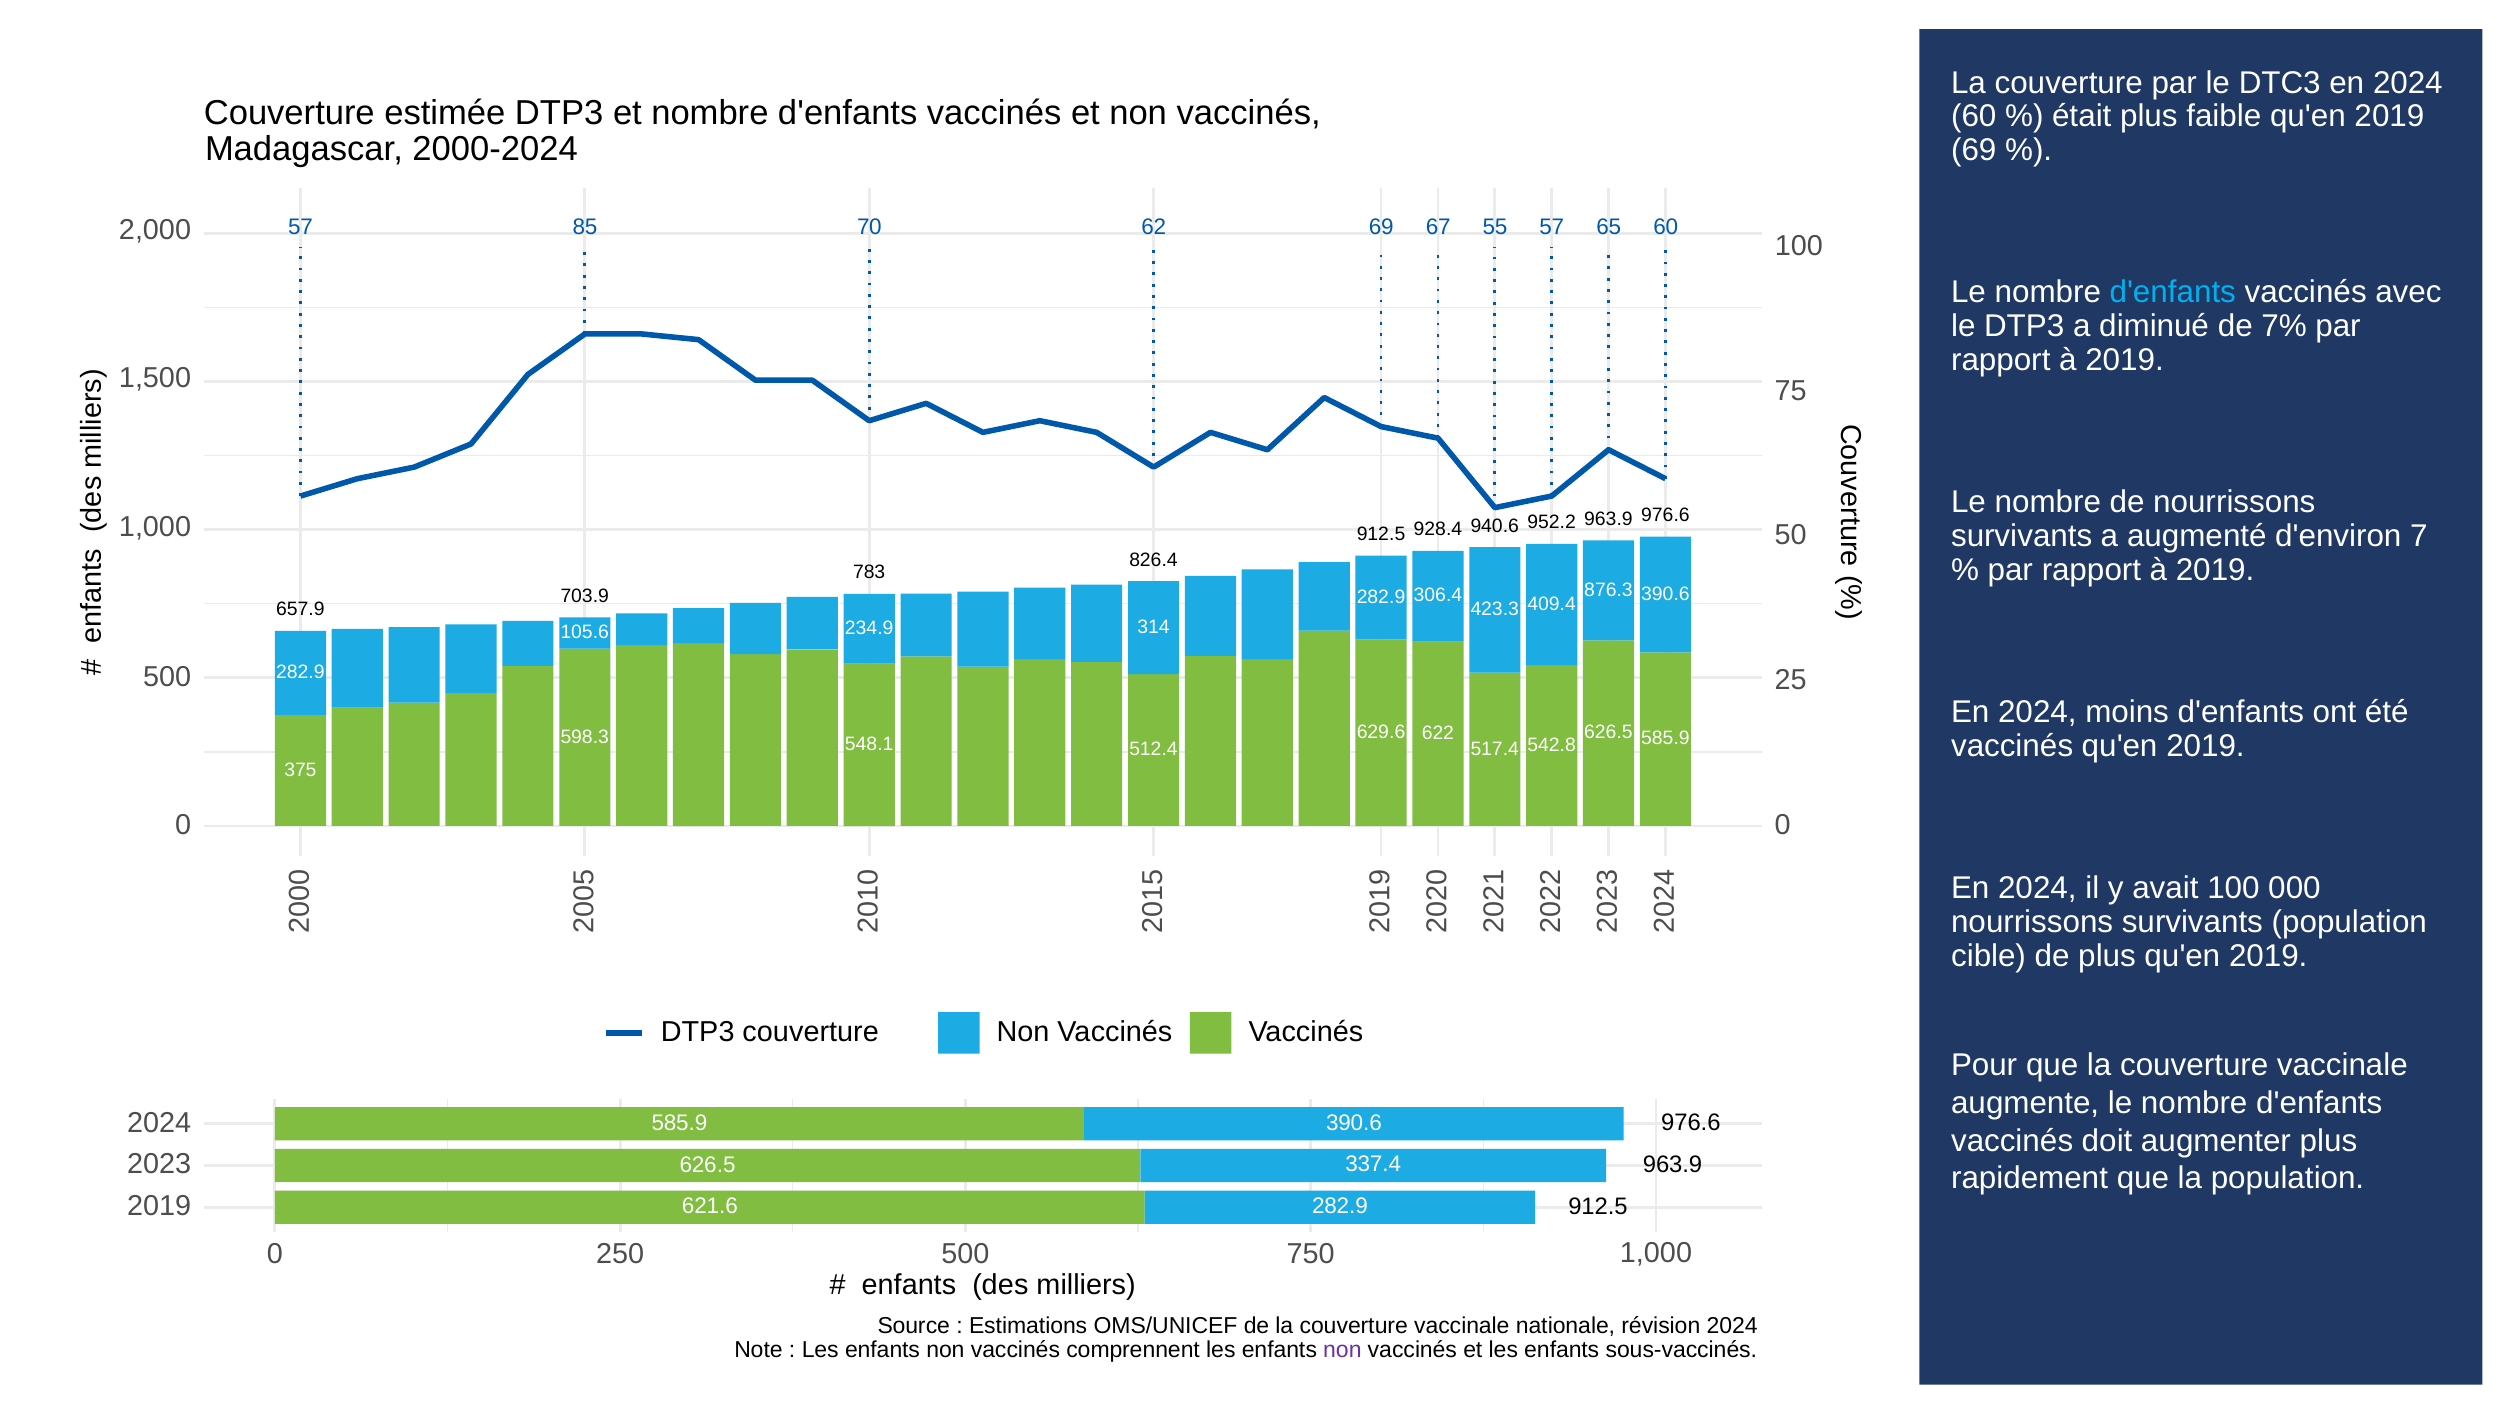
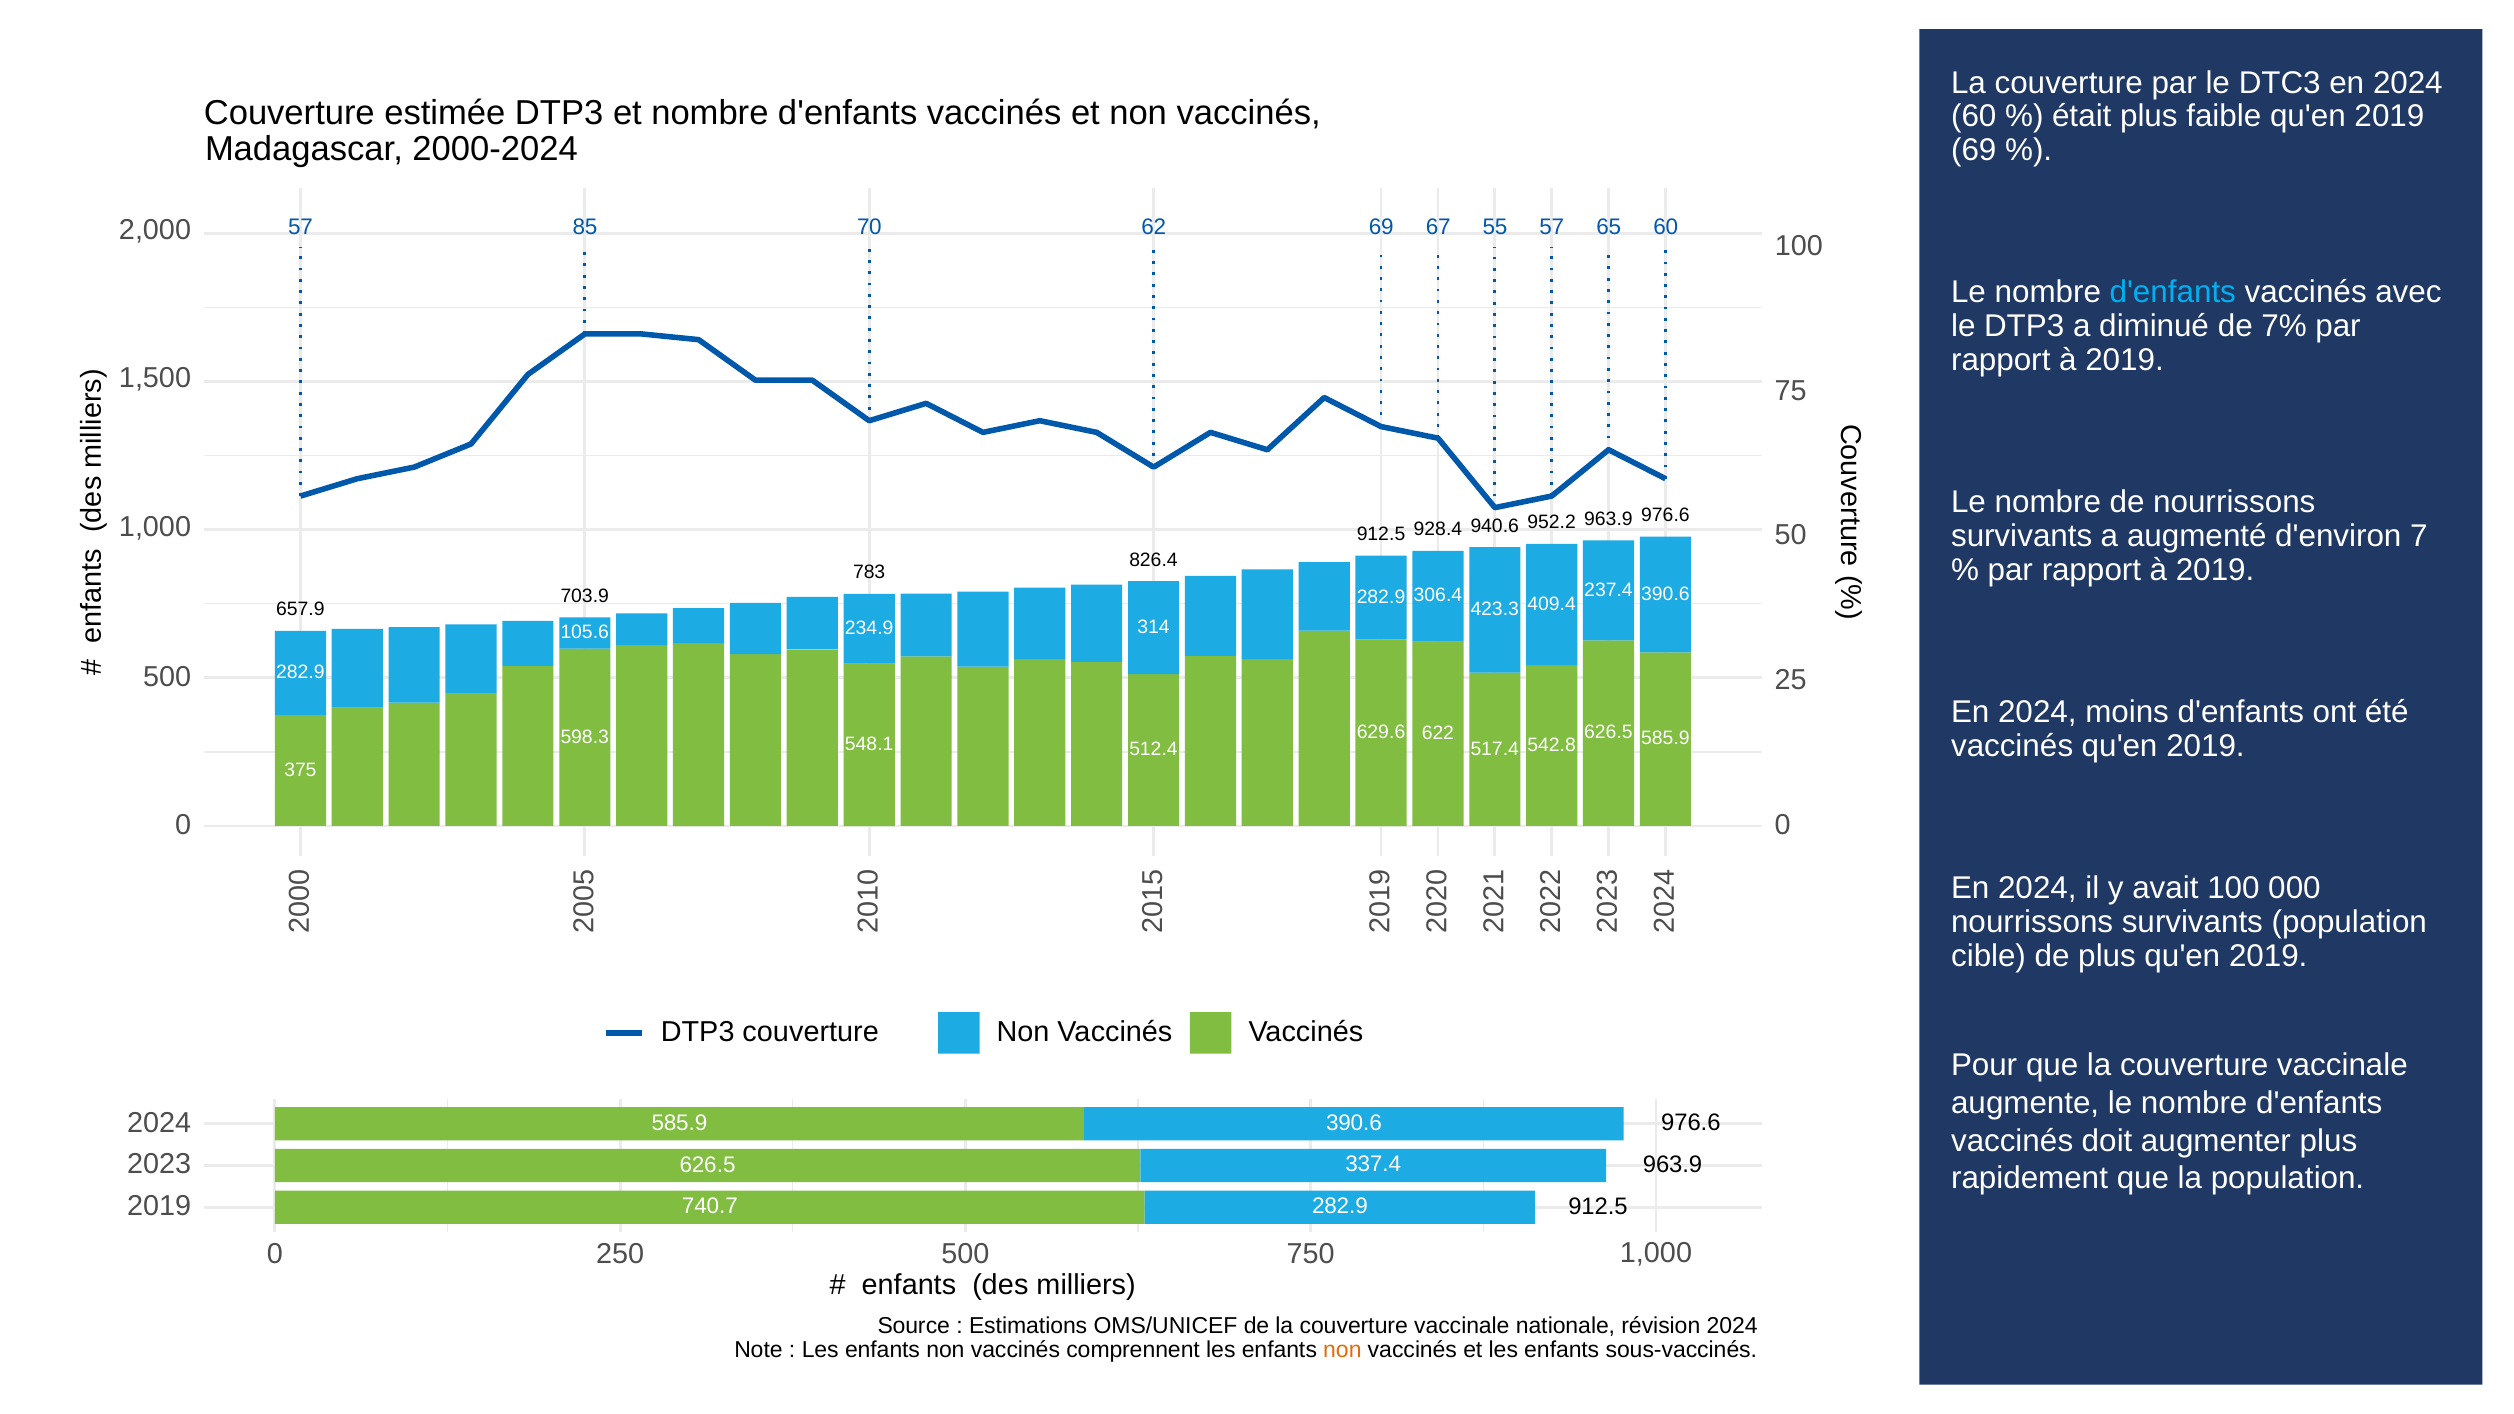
876.3: 876.3 -> 237.4
621.6: 621.6 -> 740.7
non at (1342, 1350) colour: purple -> orange
